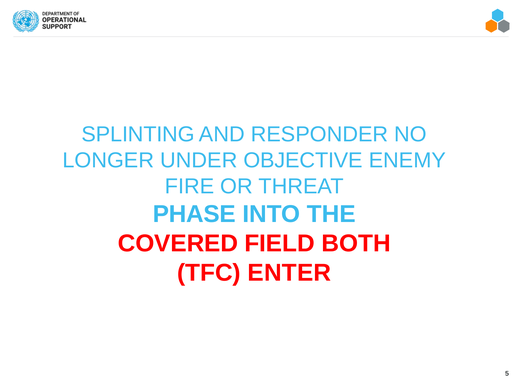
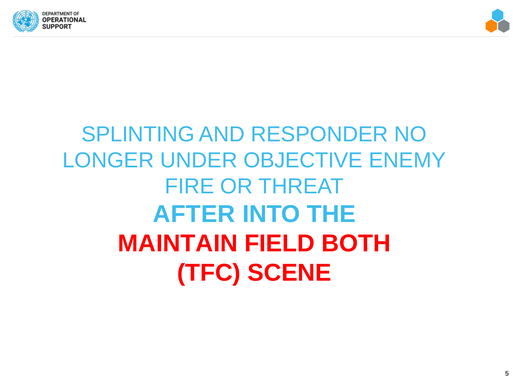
PHASE: PHASE -> AFTER
COVERED: COVERED -> MAINTAIN
ENTER: ENTER -> SCENE
